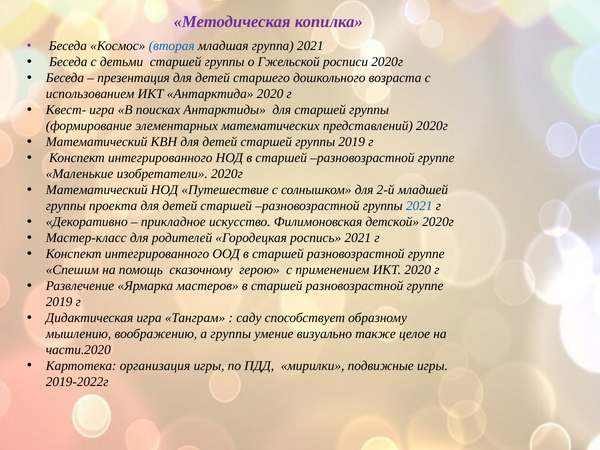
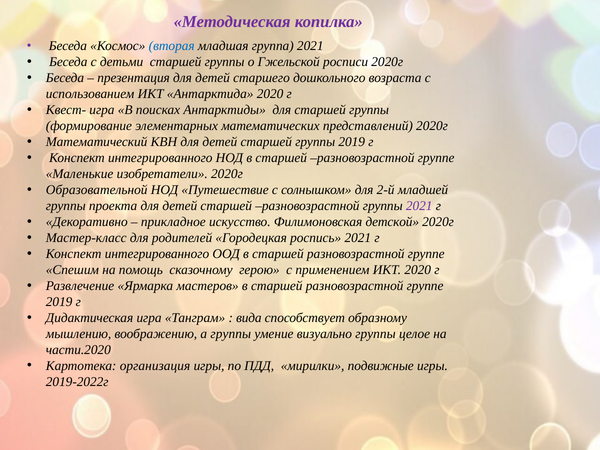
Математический at (97, 190): Математический -> Образовательной
2021 at (419, 206) colour: blue -> purple
саду: саду -> вида
визуально также: также -> группы
